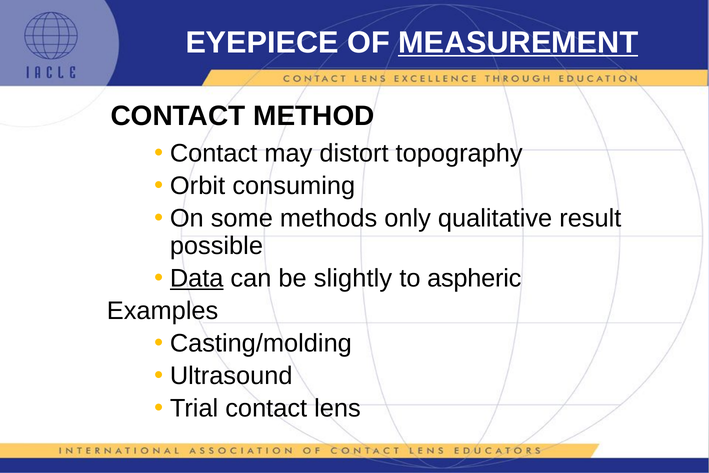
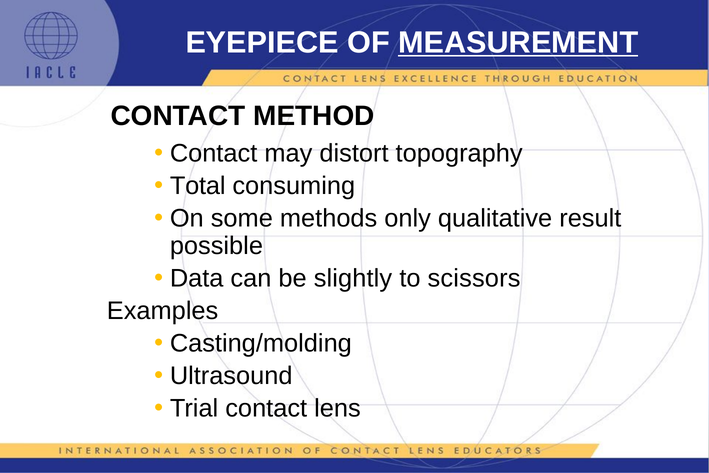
Orbit: Orbit -> Total
Data underline: present -> none
aspheric: aspheric -> scissors
